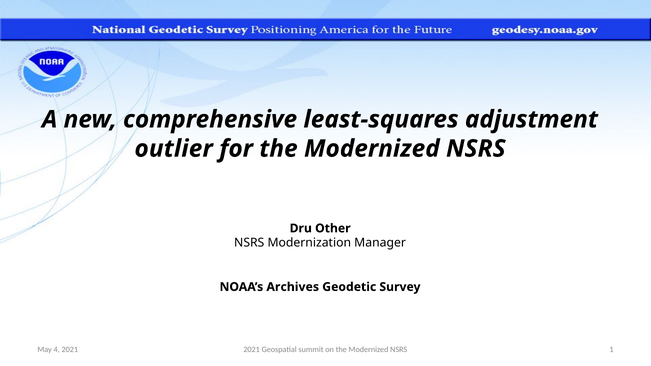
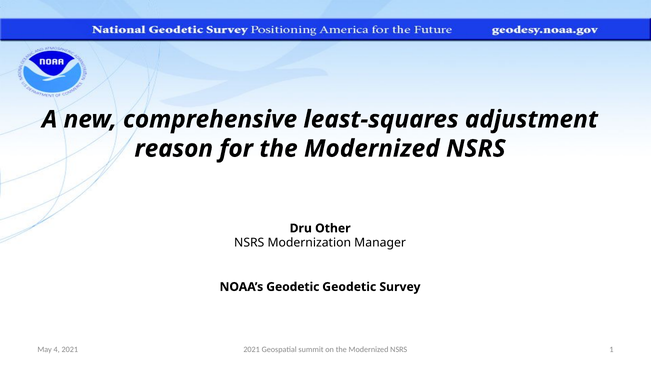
outlier: outlier -> reason
NOAA’s Archives: Archives -> Geodetic
